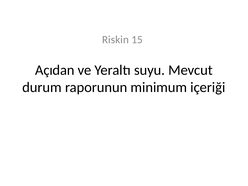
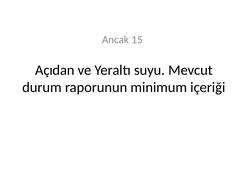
Riskin: Riskin -> Ancak
